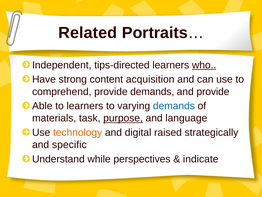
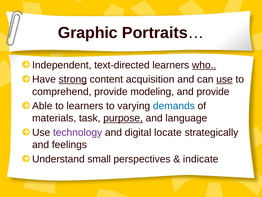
Related: Related -> Graphic
tips-directed: tips-directed -> text-directed
strong underline: none -> present
use at (224, 79) underline: none -> present
provide demands: demands -> modeling
technology colour: orange -> purple
raised: raised -> locate
specific: specific -> feelings
while: while -> small
